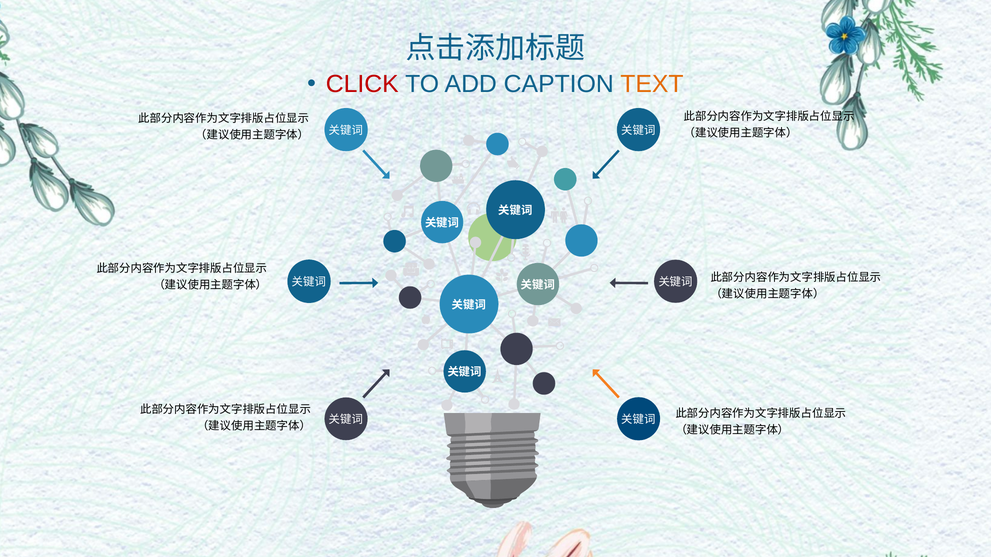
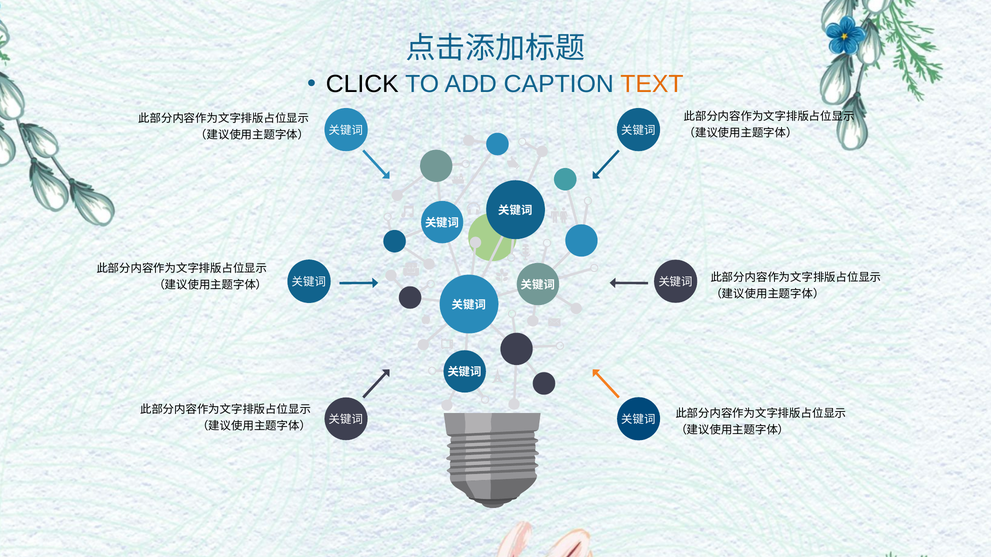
CLICK colour: red -> black
